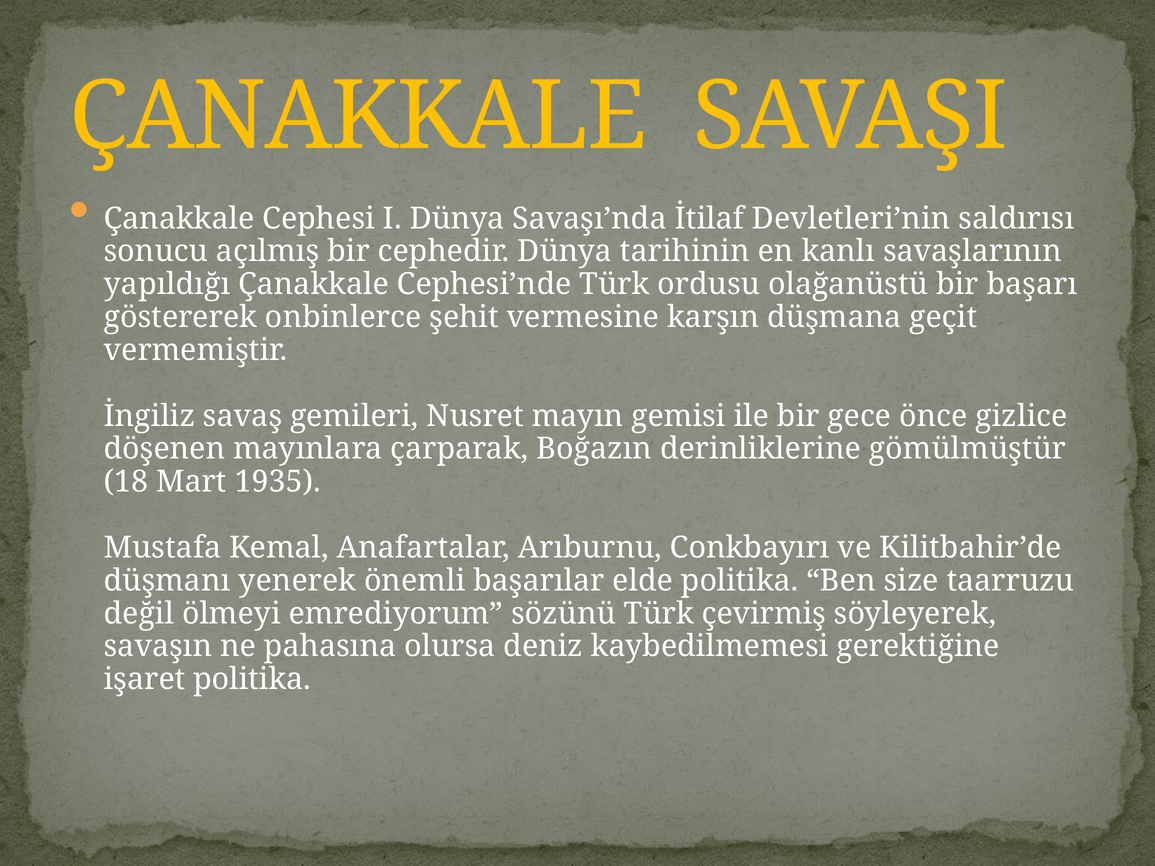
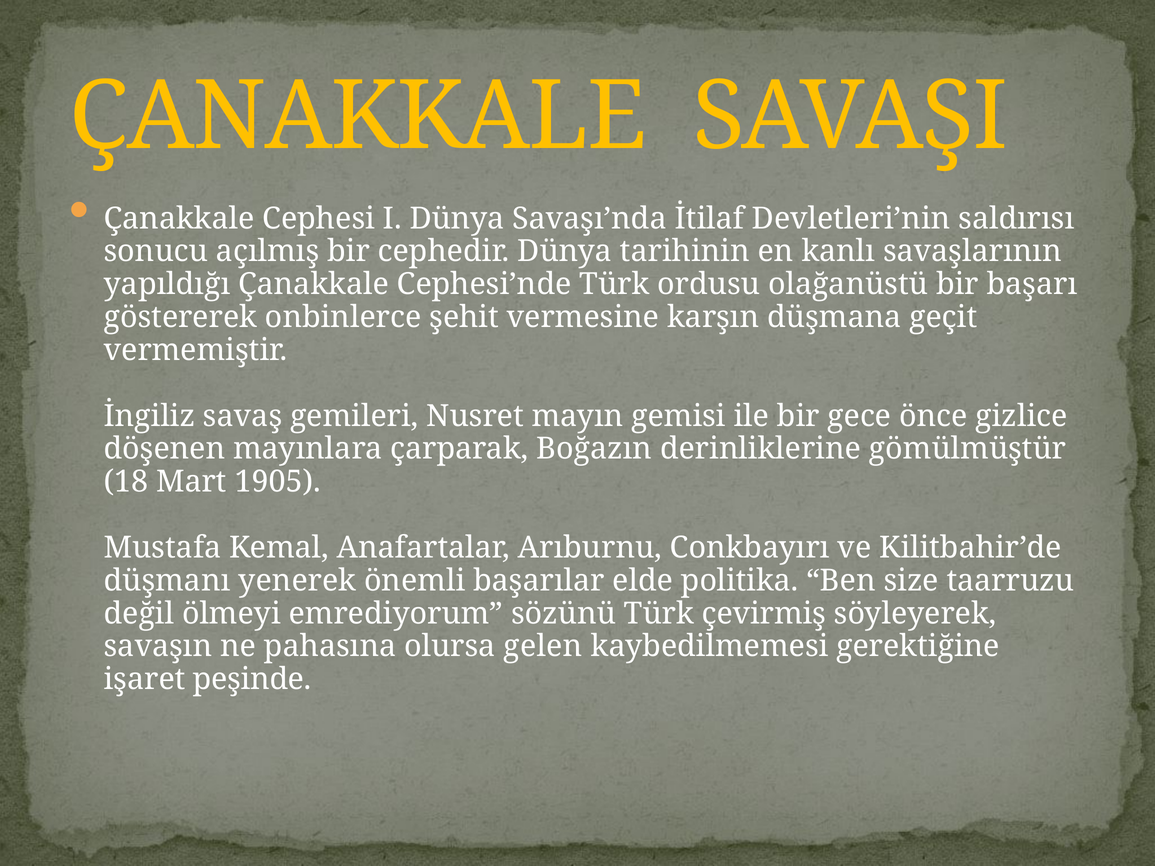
1935: 1935 -> 1905
deniz: deniz -> gelen
işaret politika: politika -> peşinde
